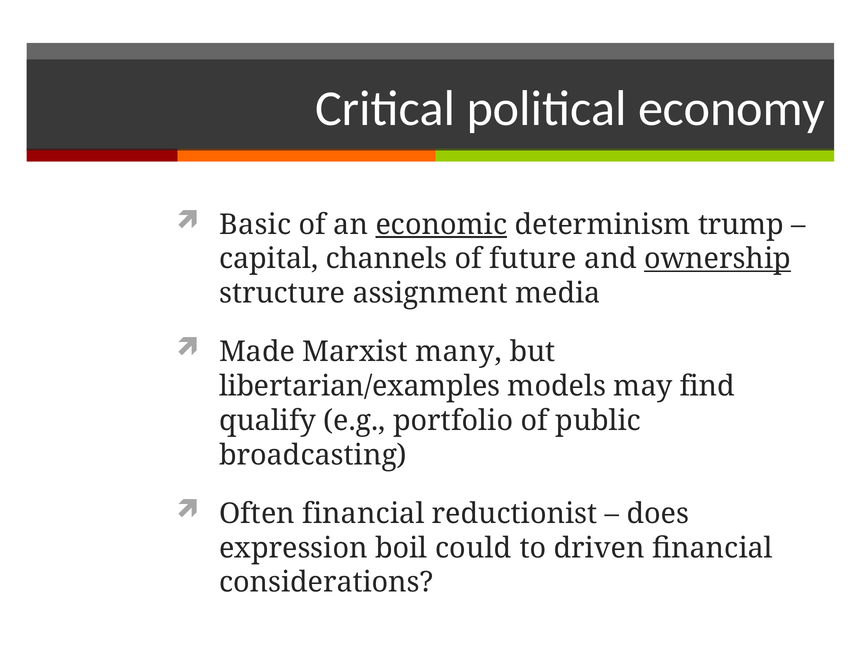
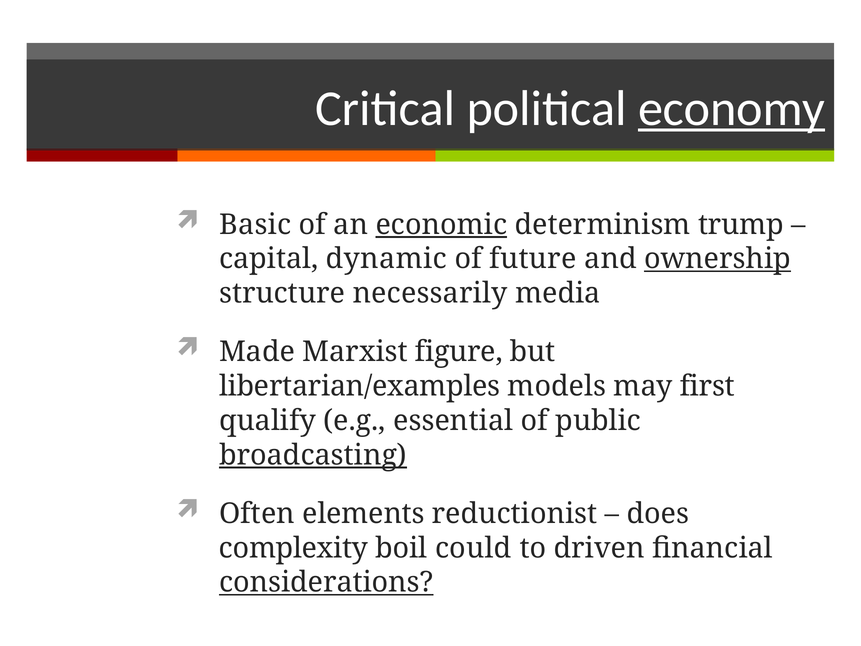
economy underline: none -> present
channels: channels -> dynamic
assignment: assignment -> necessarily
many: many -> figure
find: find -> first
portfolio: portfolio -> essential
broadcasting underline: none -> present
Often financial: financial -> elements
expression: expression -> complexity
considerations underline: none -> present
